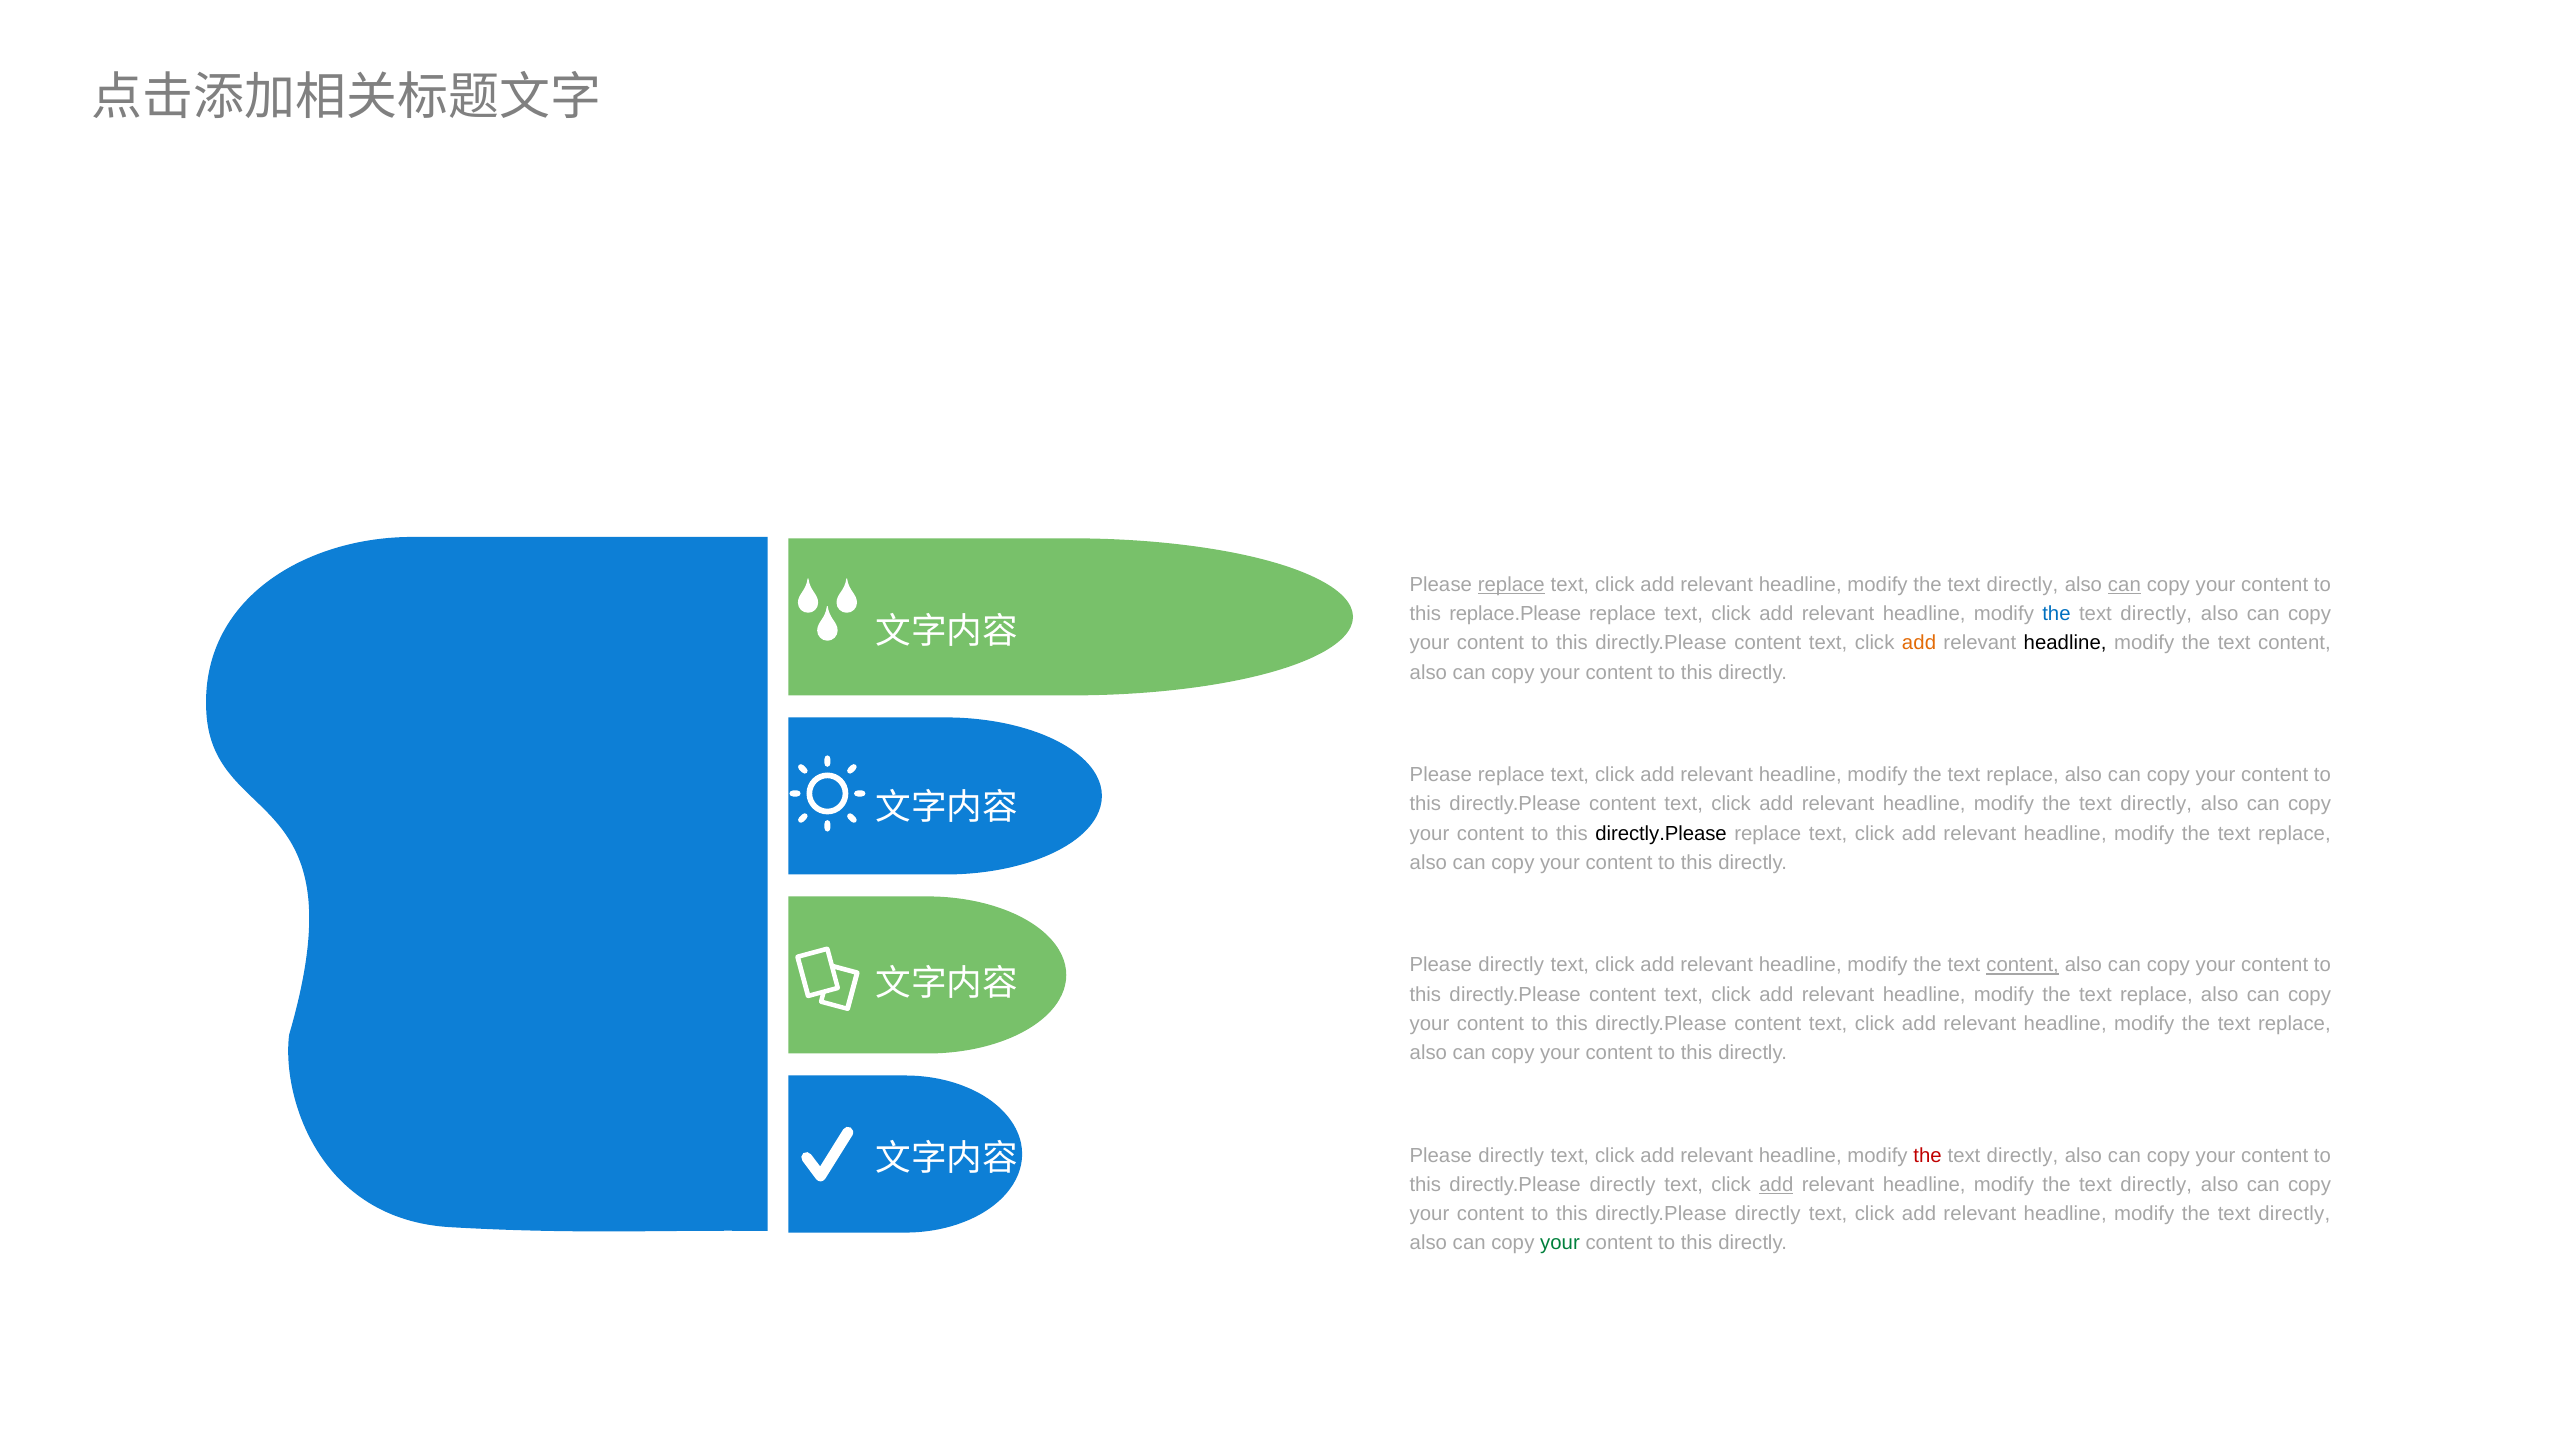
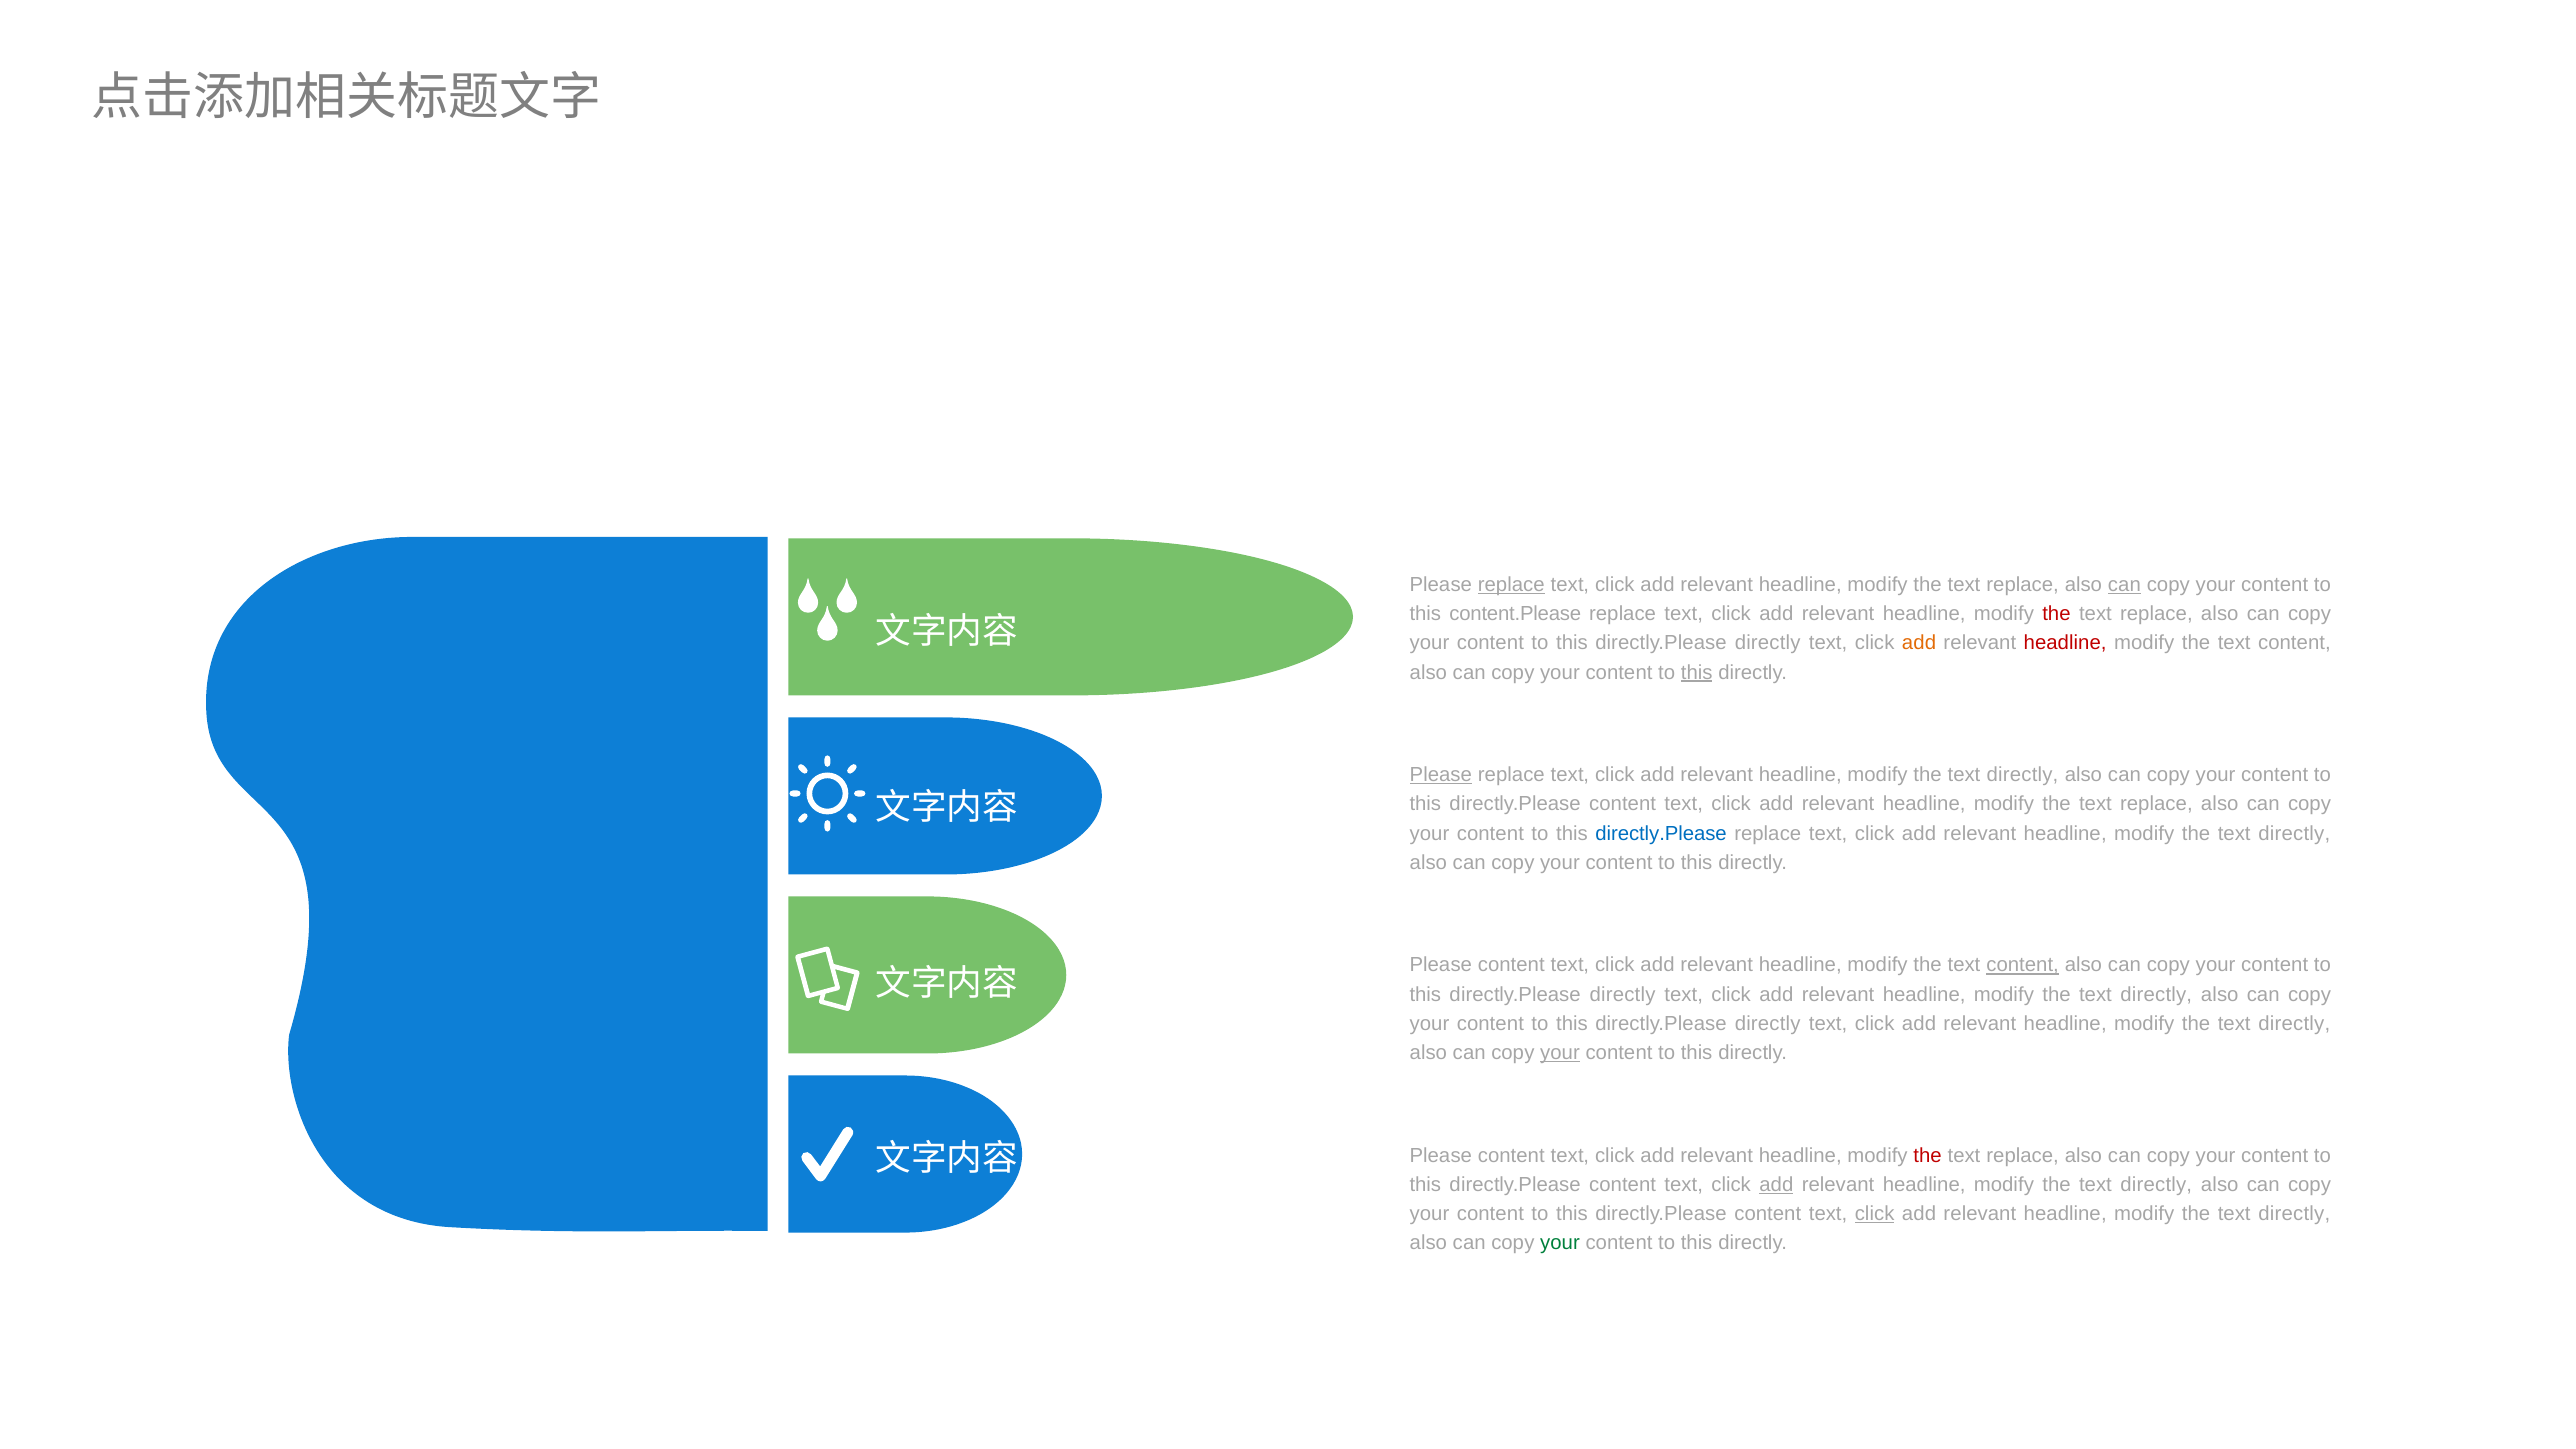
directly at (2022, 585): directly -> replace
replace.Please: replace.Please -> content.Please
the at (2056, 614) colour: blue -> red
directly at (2156, 614): directly -> replace
content at (1768, 643): content -> directly
headline at (2065, 643) colour: black -> red
this at (1697, 672) underline: none -> present
Please at (1441, 775) underline: none -> present
replace at (2023, 775): replace -> directly
directly at (2156, 804): directly -> replace
directly.Please at (1661, 833) colour: black -> blue
replace at (2294, 833): replace -> directly
directly at (1511, 965): directly -> content
content at (1623, 994): content -> directly
replace at (2156, 994): replace -> directly
content at (1768, 1024): content -> directly
replace at (2294, 1024): replace -> directly
your at (1560, 1053) underline: none -> present
directly at (1511, 1155): directly -> content
directly at (2022, 1155): directly -> replace
directly at (1623, 1185): directly -> content
directly at (1768, 1214): directly -> content
click at (1875, 1214) underline: none -> present
